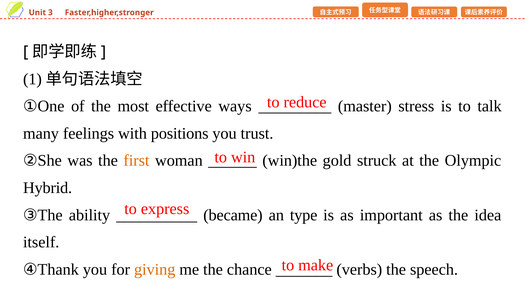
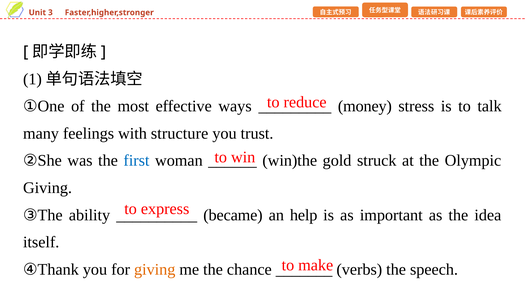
master: master -> money
positions: positions -> structure
first colour: orange -> blue
Hybrid at (48, 188): Hybrid -> Giving
type: type -> help
